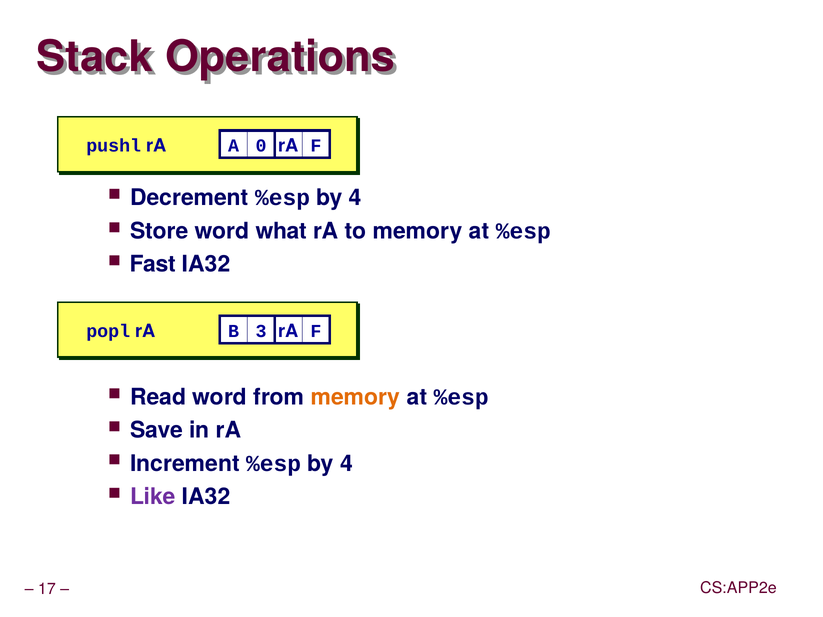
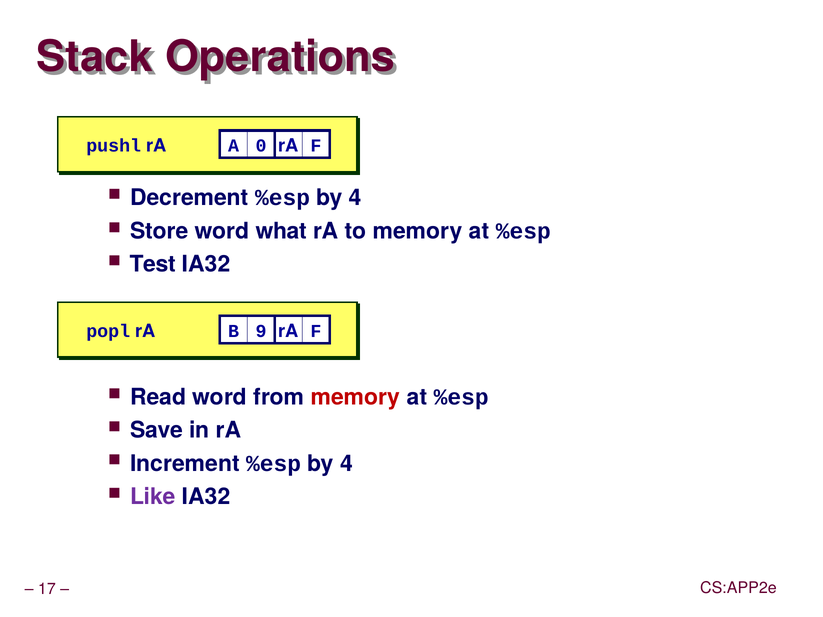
Fast: Fast -> Test
3: 3 -> 9
memory at (355, 397) colour: orange -> red
